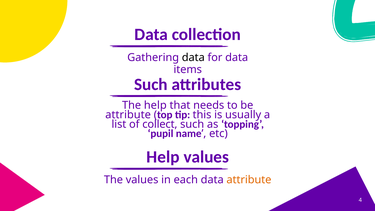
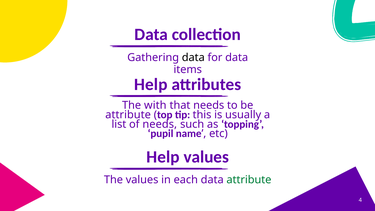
Such at (151, 84): Such -> Help
The help: help -> with
of collect: collect -> needs
attribute at (249, 180) colour: orange -> green
